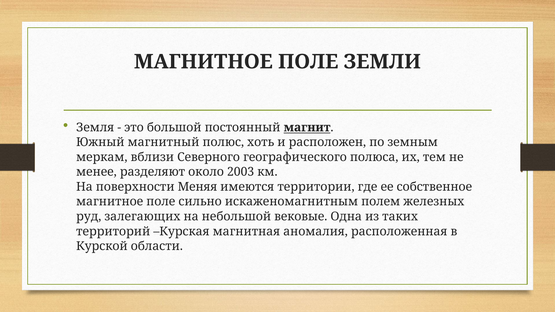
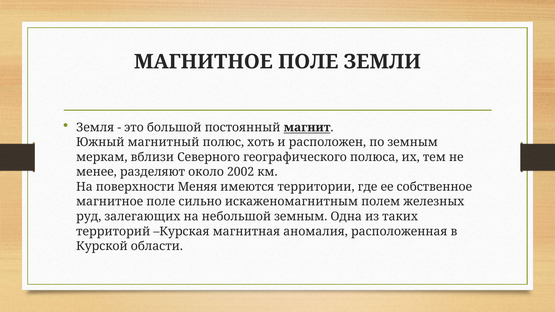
2003: 2003 -> 2002
небольшой вековые: вековые -> земным
